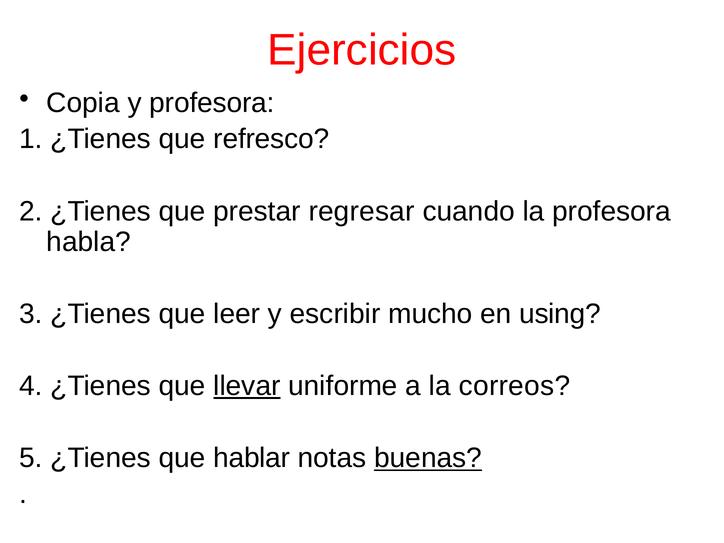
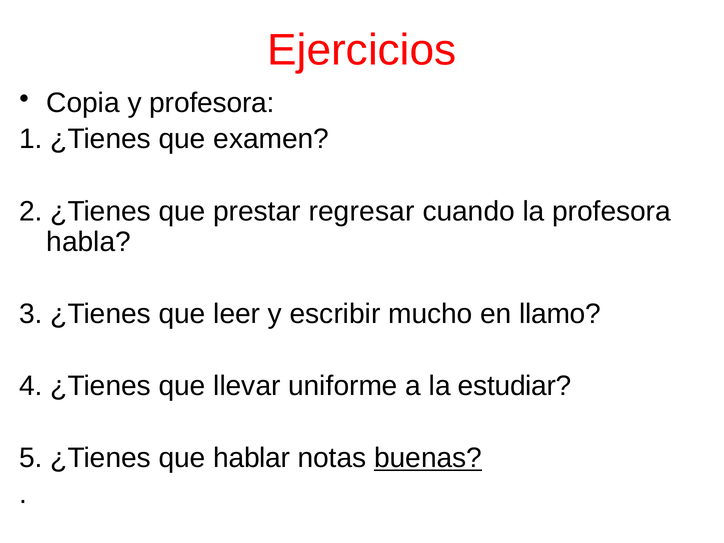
refresco: refresco -> examen
using: using -> llamo
llevar underline: present -> none
correos: correos -> estudiar
